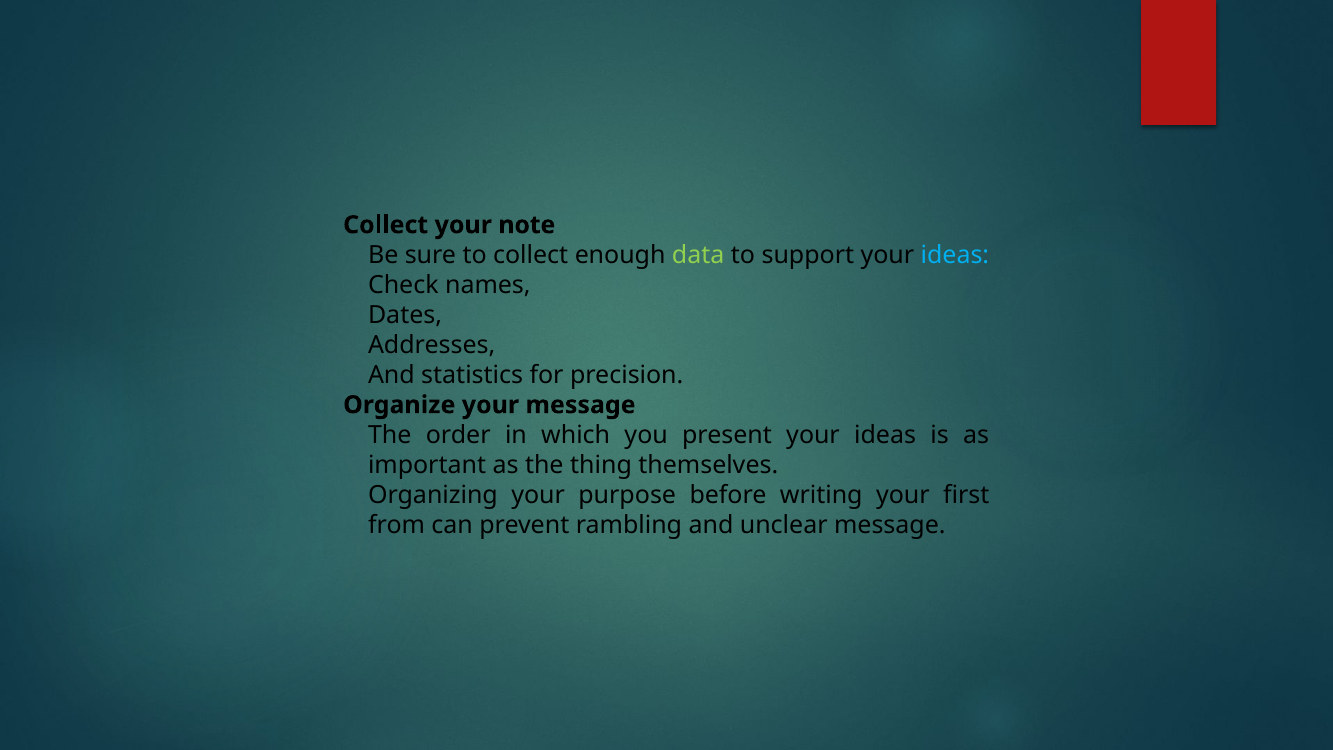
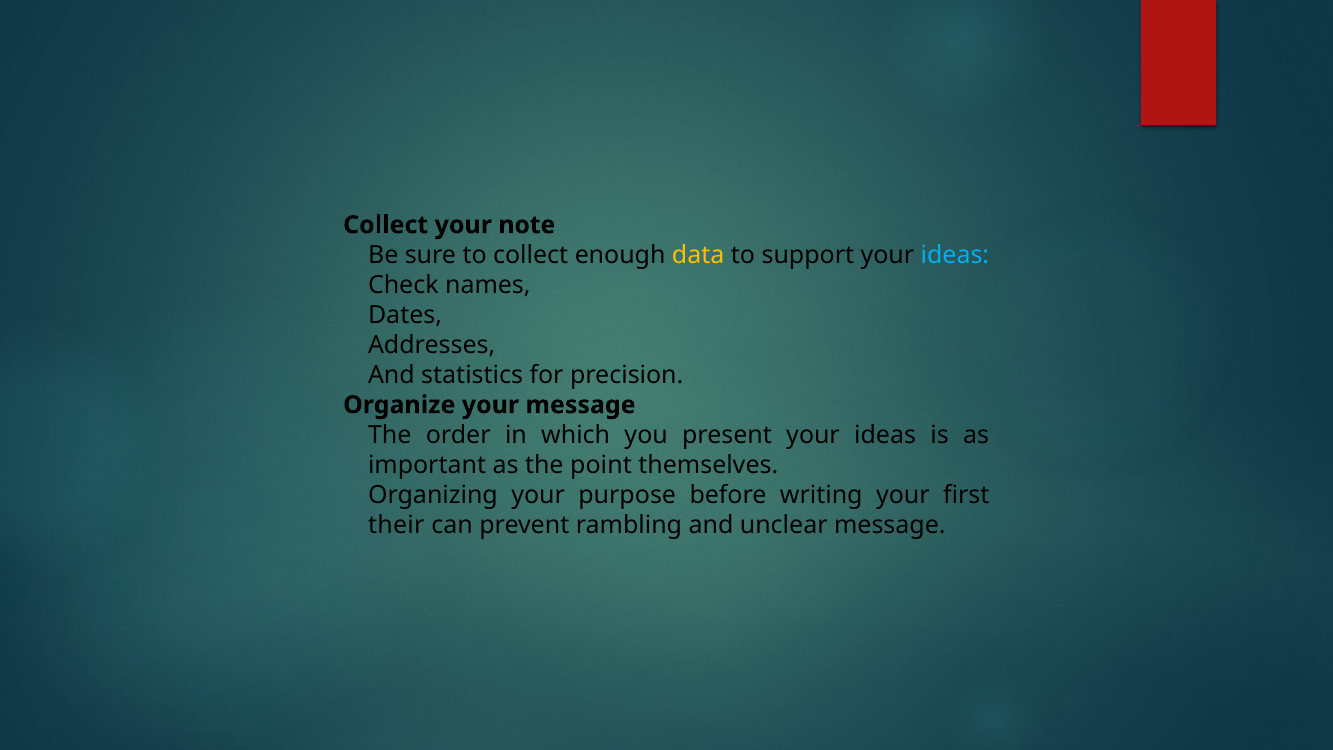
data colour: light green -> yellow
thing: thing -> point
from: from -> their
